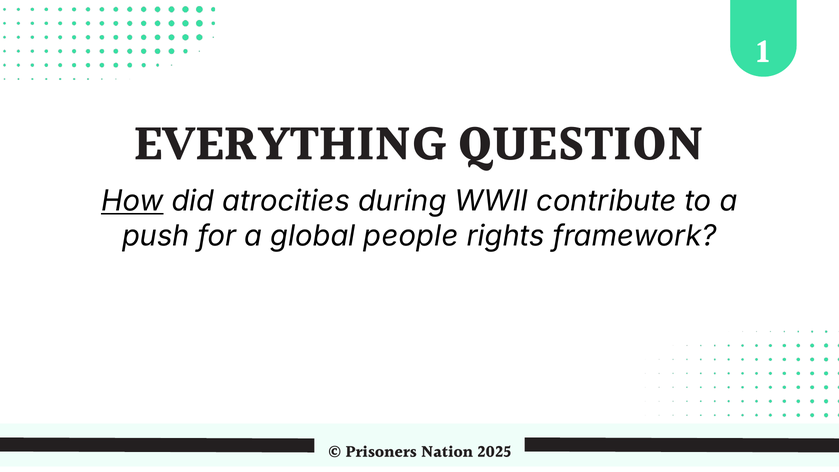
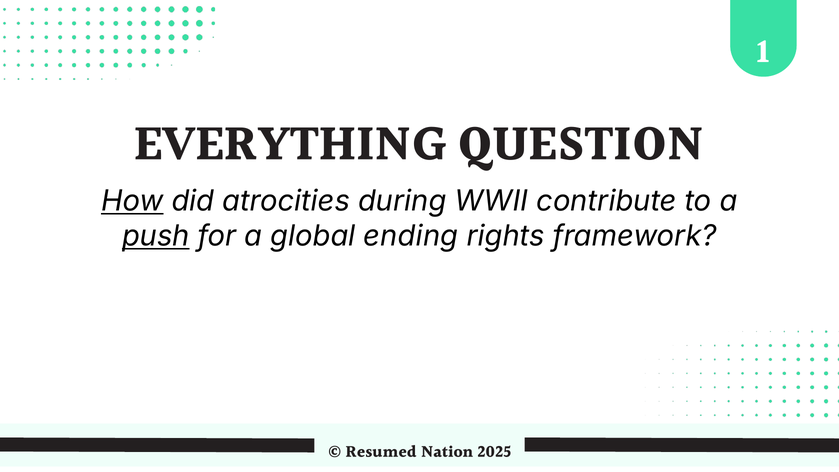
push underline: none -> present
people: people -> ending
Prisoners: Prisoners -> Resumed
